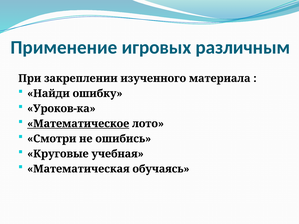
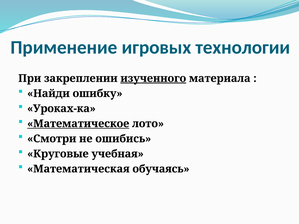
различным: различным -> технологии
изученного underline: none -> present
Уроков-ка: Уроков-ка -> Уроках-ка
